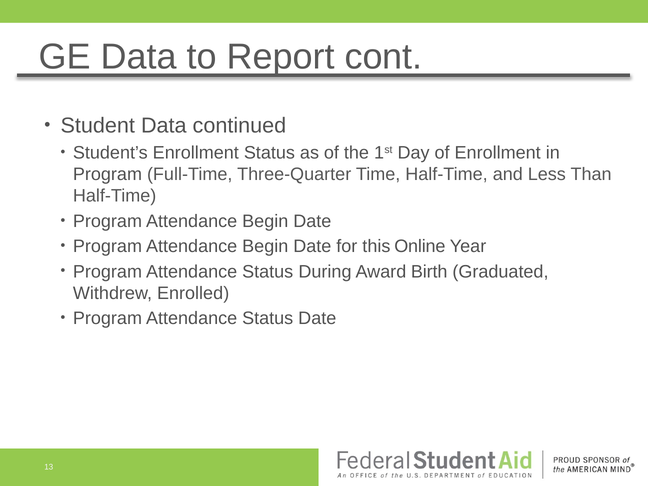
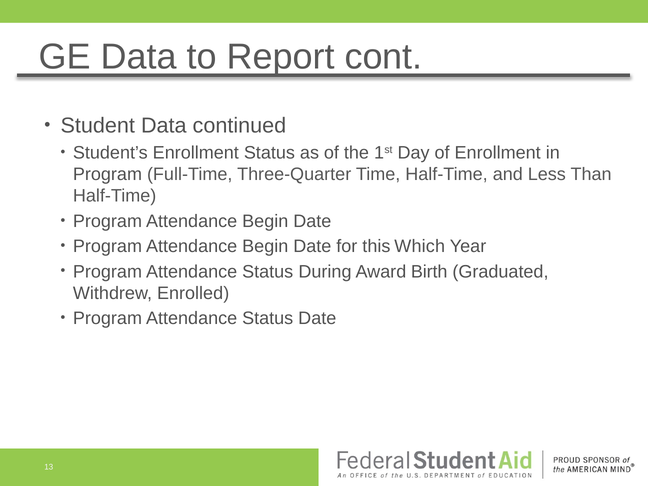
Online: Online -> Which
